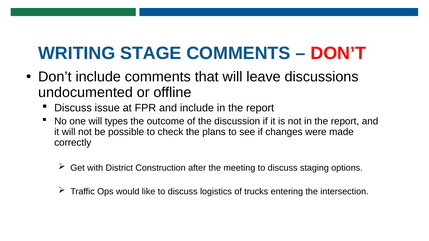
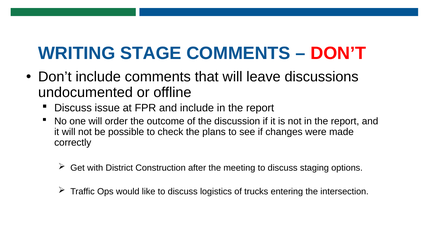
types: types -> order
